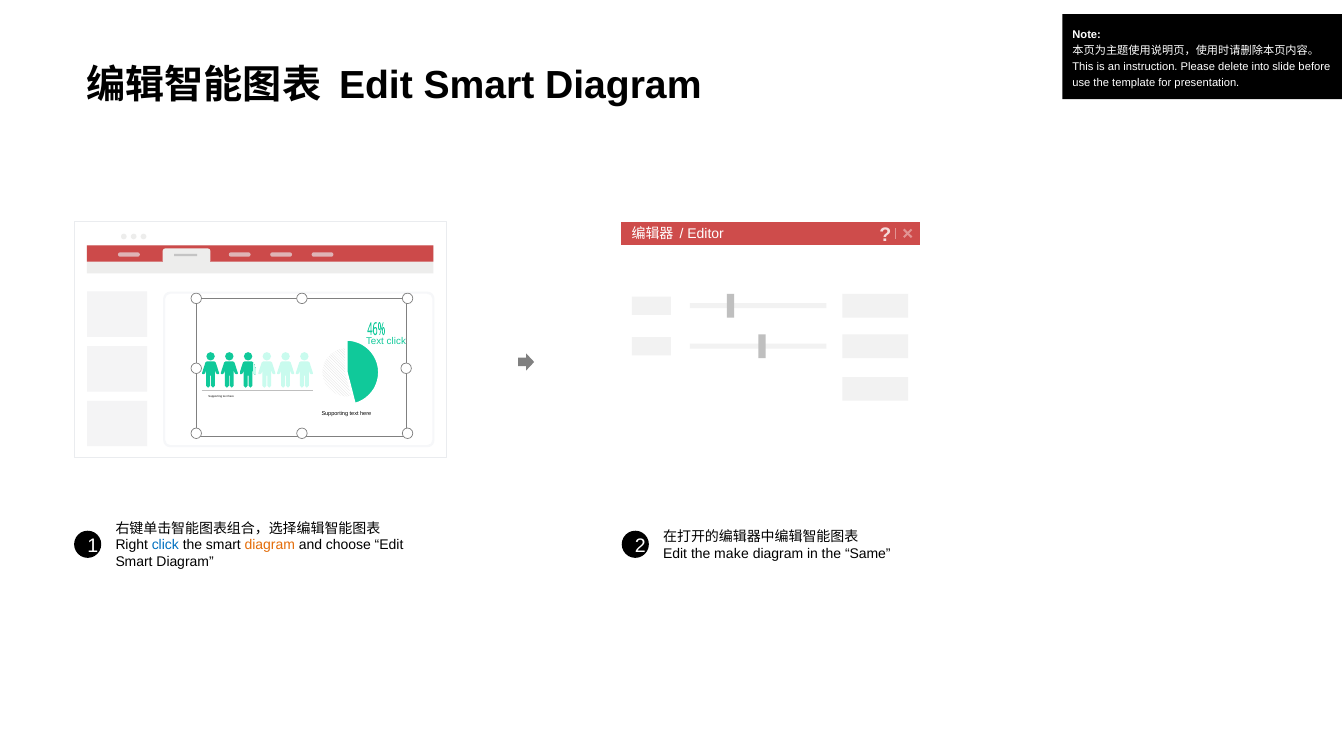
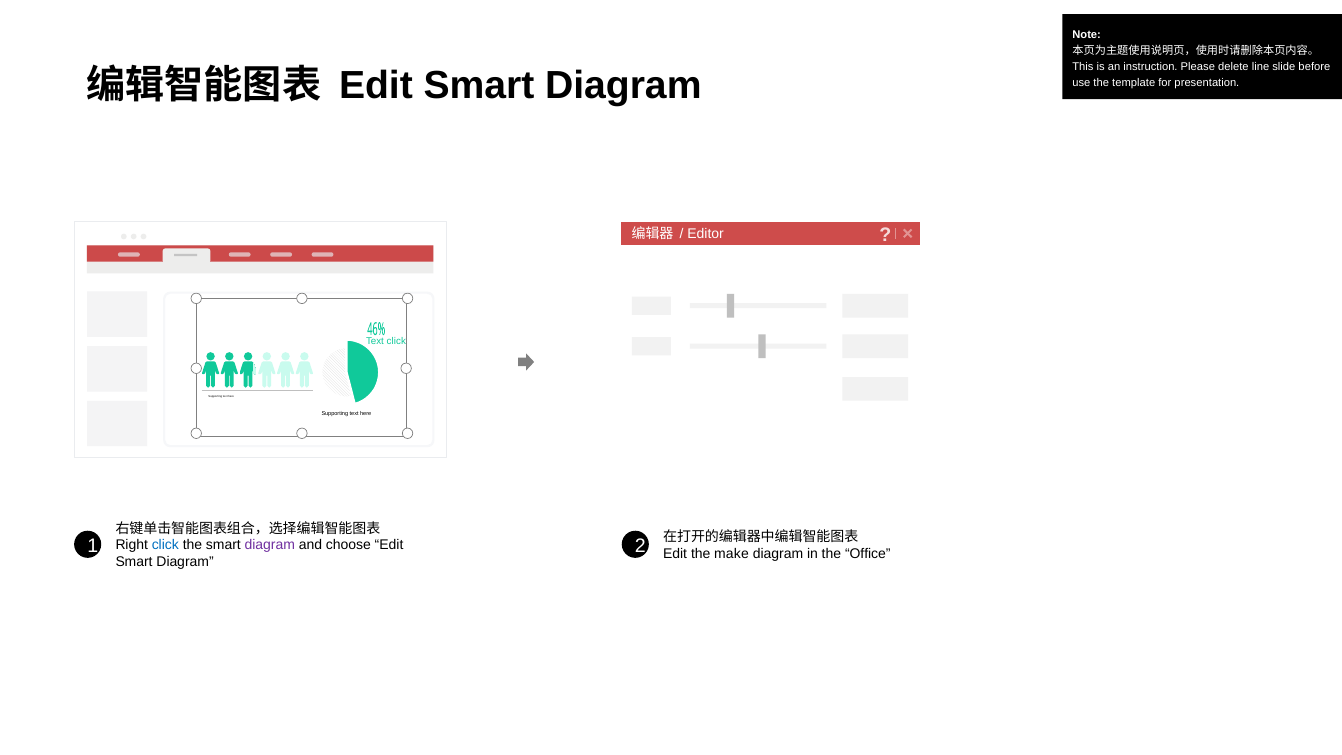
into: into -> line
diagram at (270, 545) colour: orange -> purple
Same: Same -> Office
